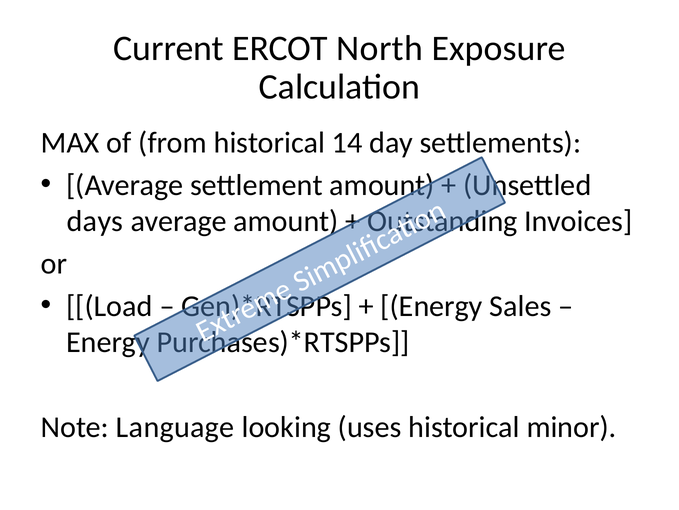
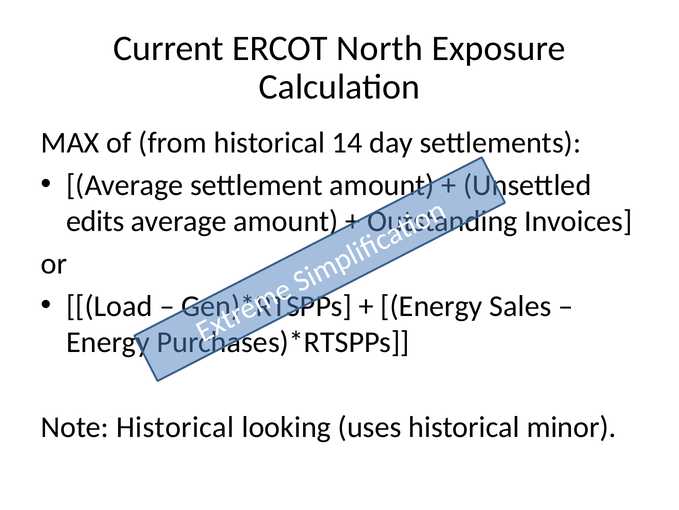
days: days -> edits
Note Language: Language -> Historical
